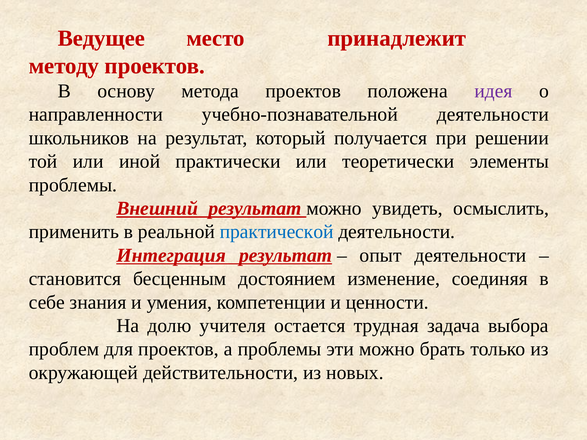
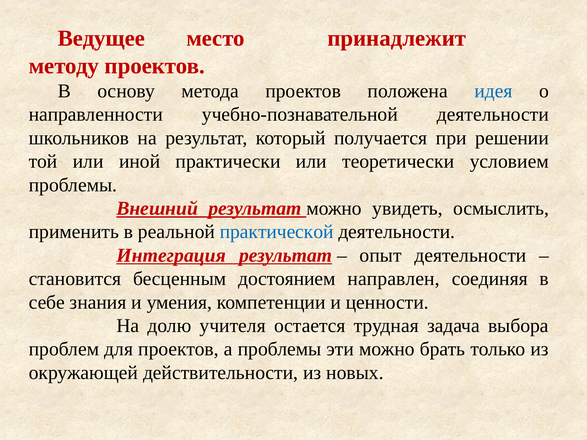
идея colour: purple -> blue
элементы: элементы -> условием
изменение: изменение -> направлен
